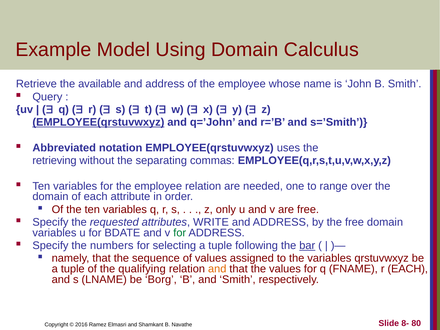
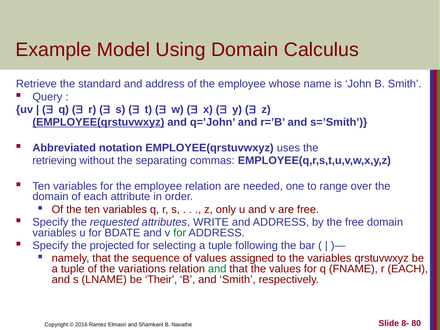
available: available -> standard
numbers: numbers -> projected
bar underline: present -> none
qualifying: qualifying -> variations
and at (217, 269) colour: orange -> green
Borg: Borg -> Their
